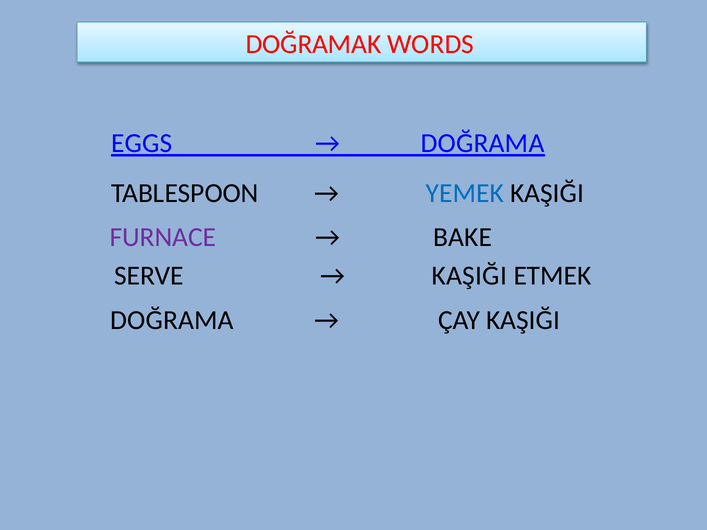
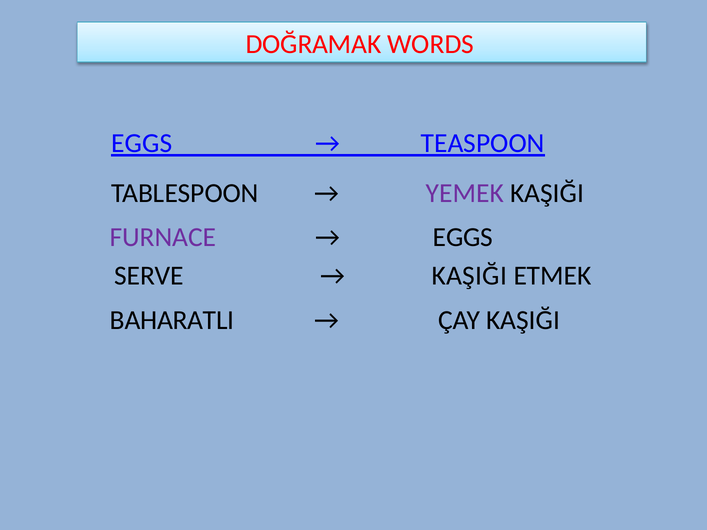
DOĞRAMA at (483, 143): DOĞRAMA -> TEASPOON
YEMEK colour: blue -> purple
BAKE at (463, 237): BAKE -> EGGS
DOĞRAMA at (172, 320): DOĞRAMA -> BAHARATLI
